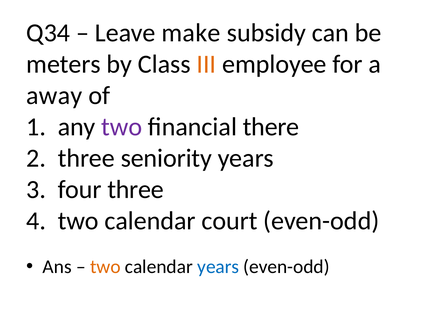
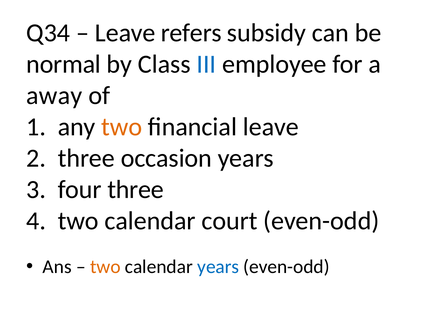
make: make -> refers
meters: meters -> normal
III colour: orange -> blue
two at (122, 127) colour: purple -> orange
financial there: there -> leave
seniority: seniority -> occasion
